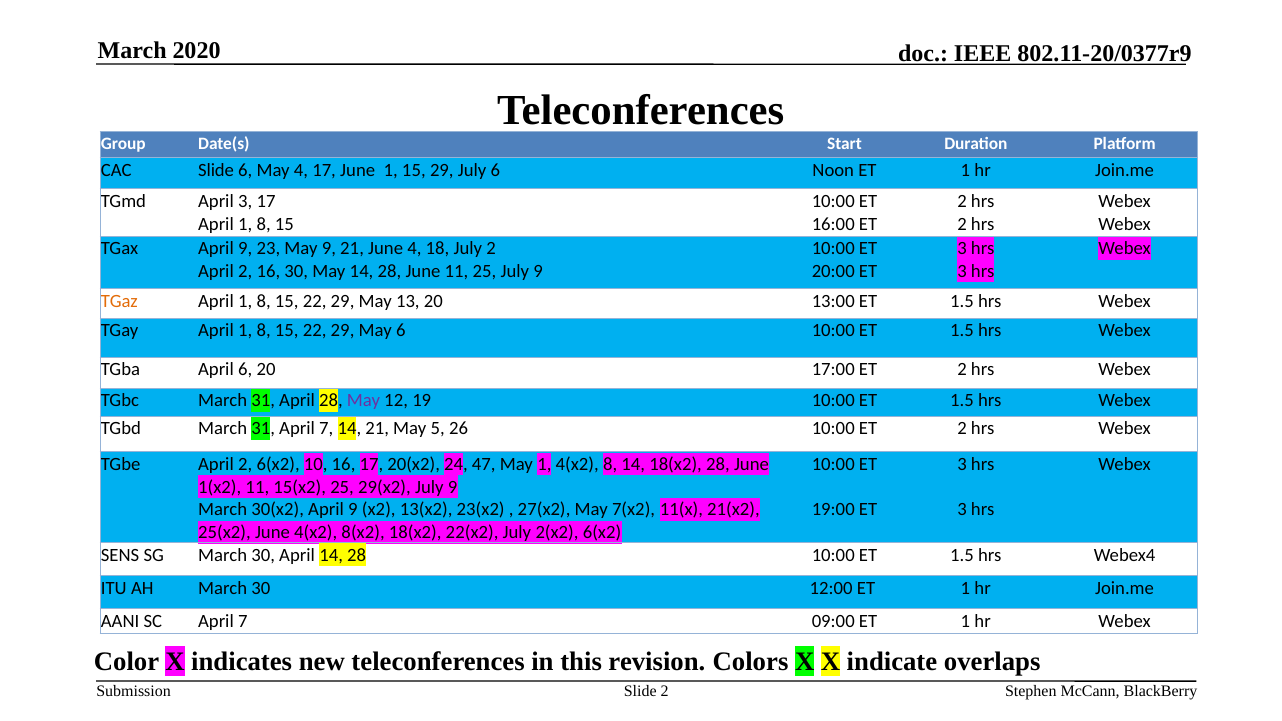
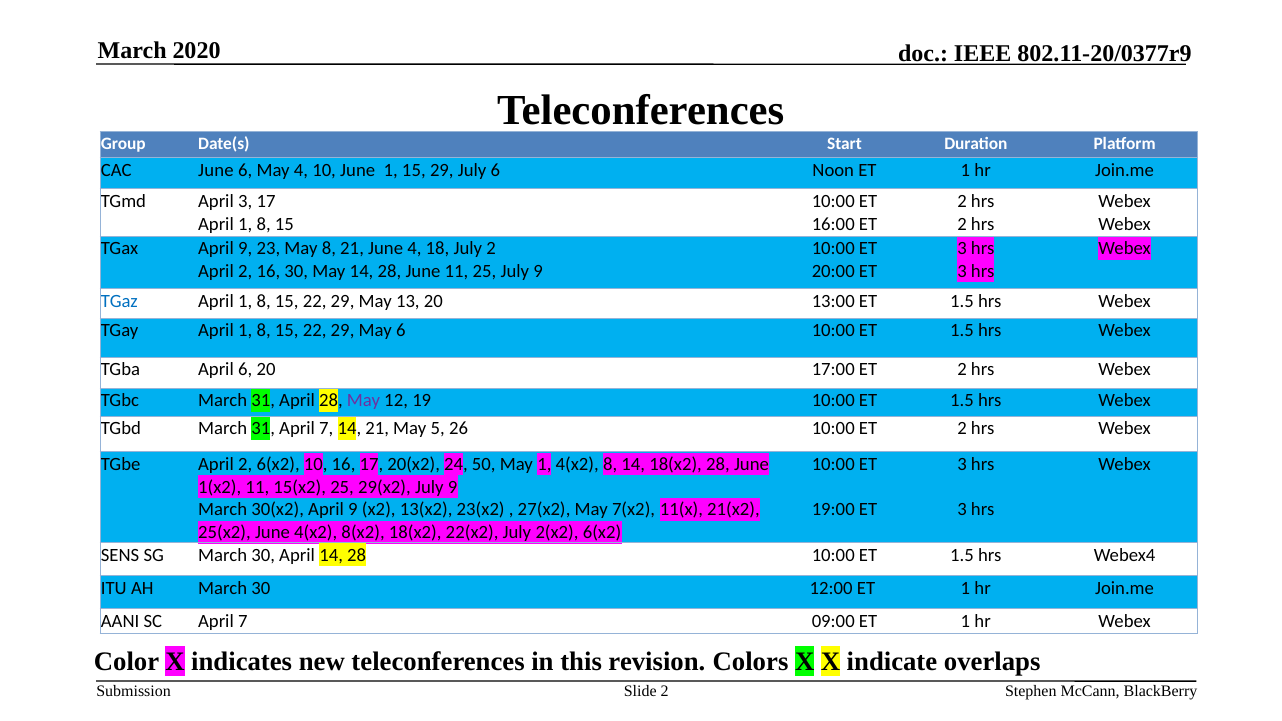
CAC Slide: Slide -> June
4 17: 17 -> 10
May 9: 9 -> 8
TGaz colour: orange -> blue
47: 47 -> 50
